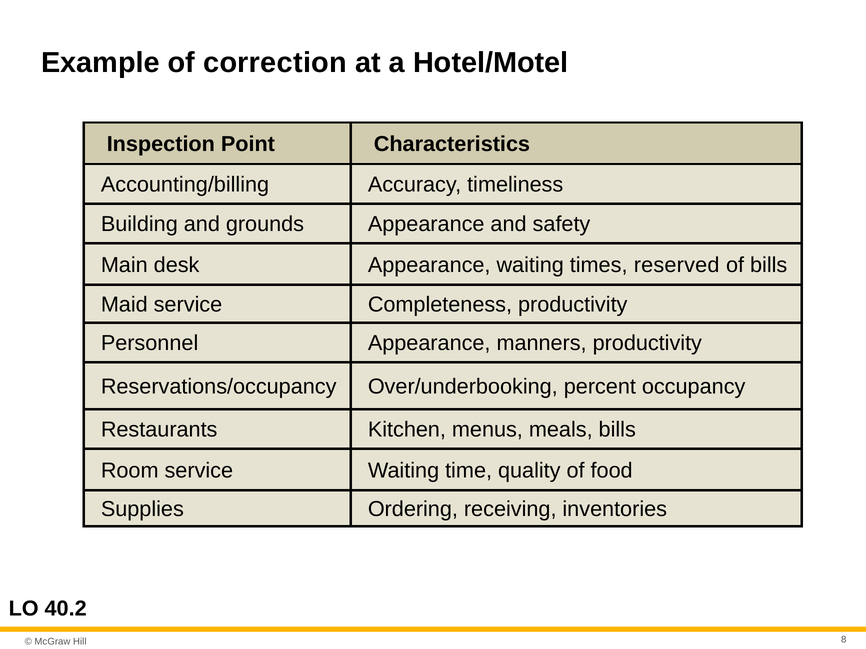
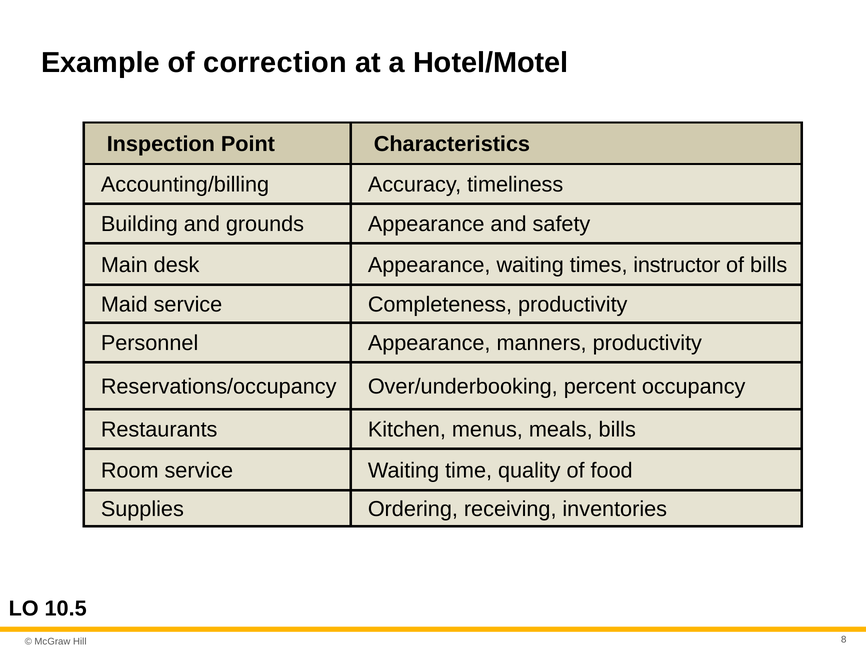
reserved: reserved -> instructor
40.2: 40.2 -> 10.5
